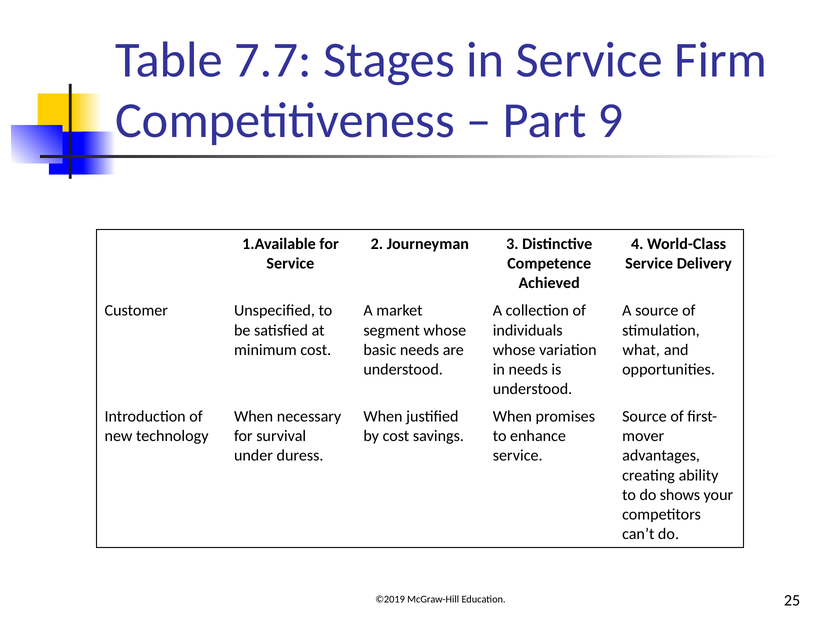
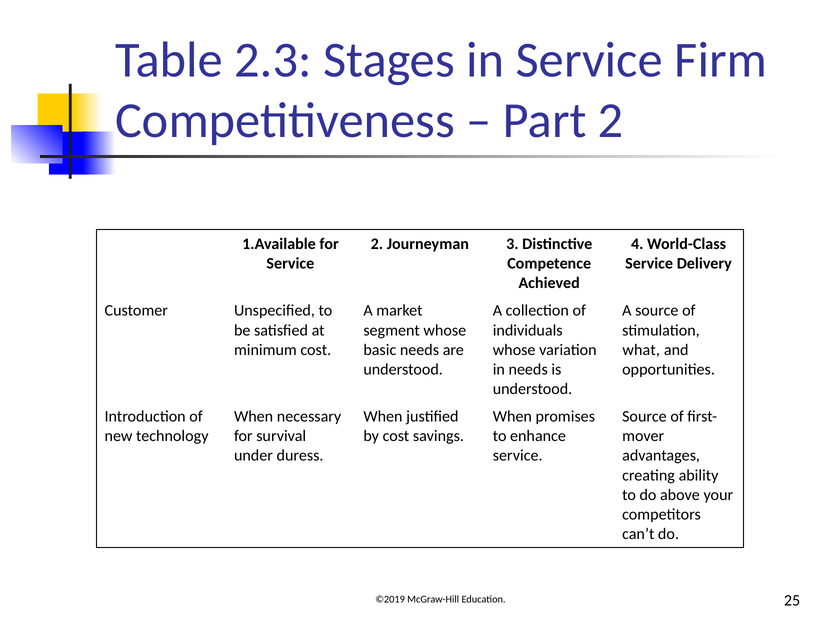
7.7: 7.7 -> 2.3
Part 9: 9 -> 2
shows: shows -> above
